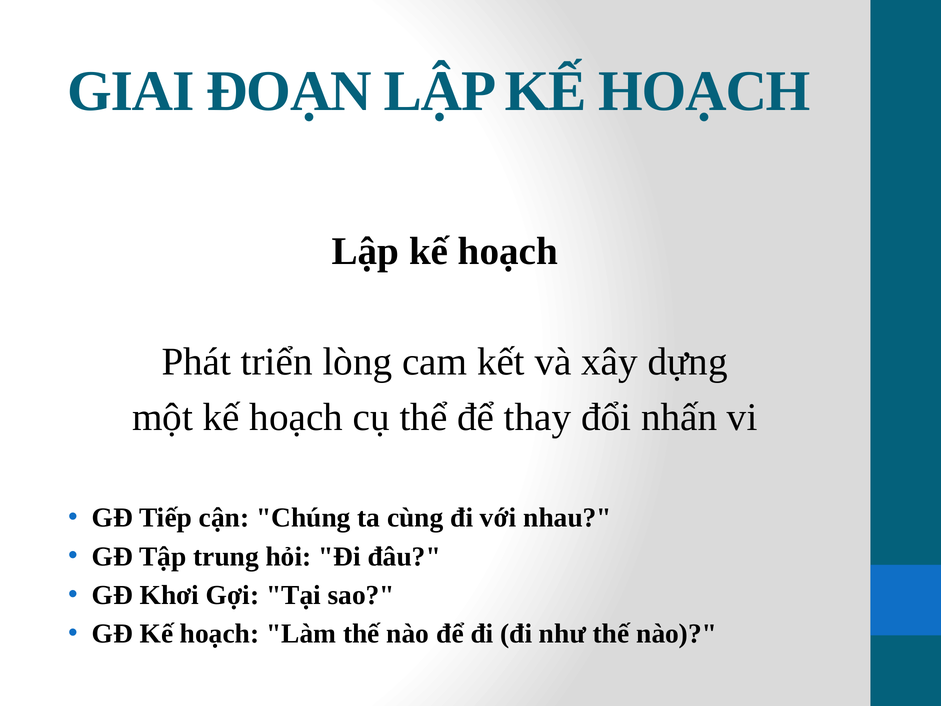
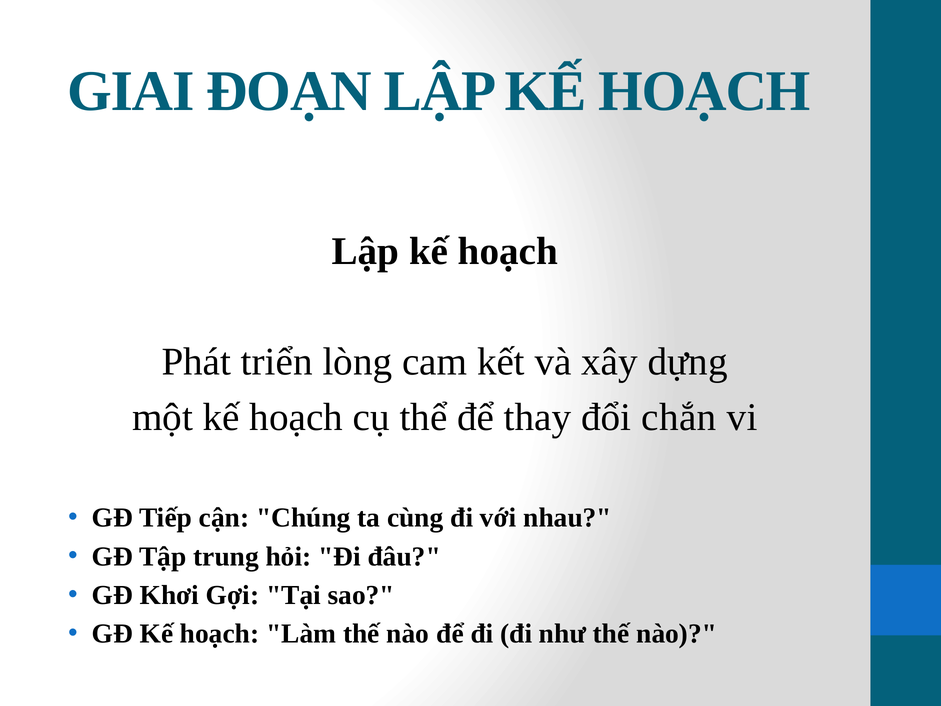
nhấn: nhấn -> chắn
